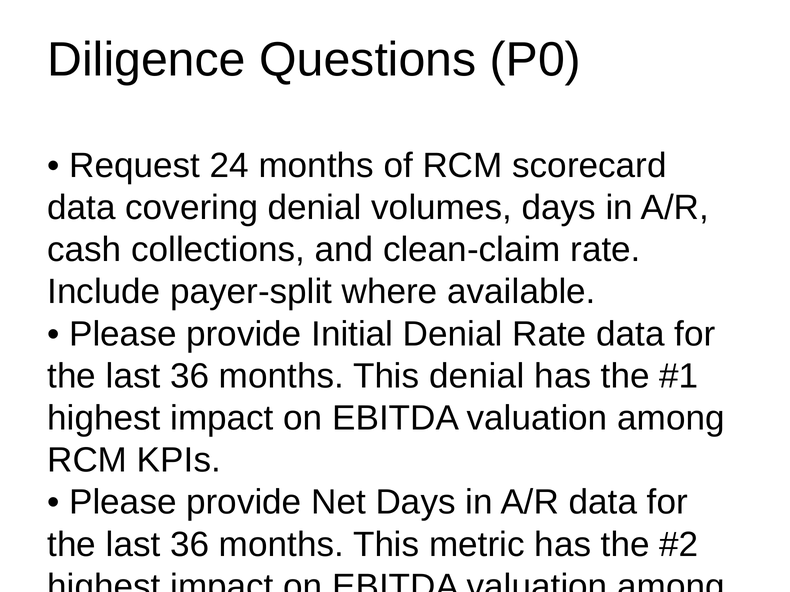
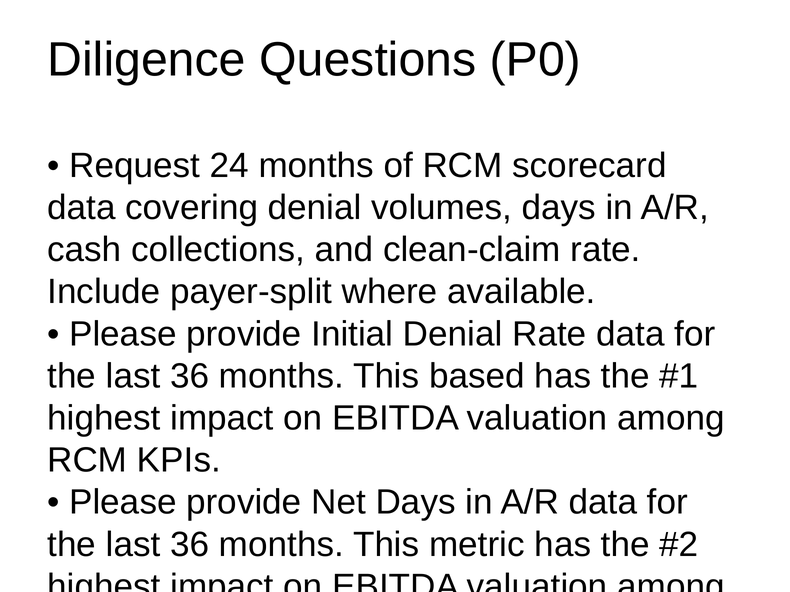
This denial: denial -> based
